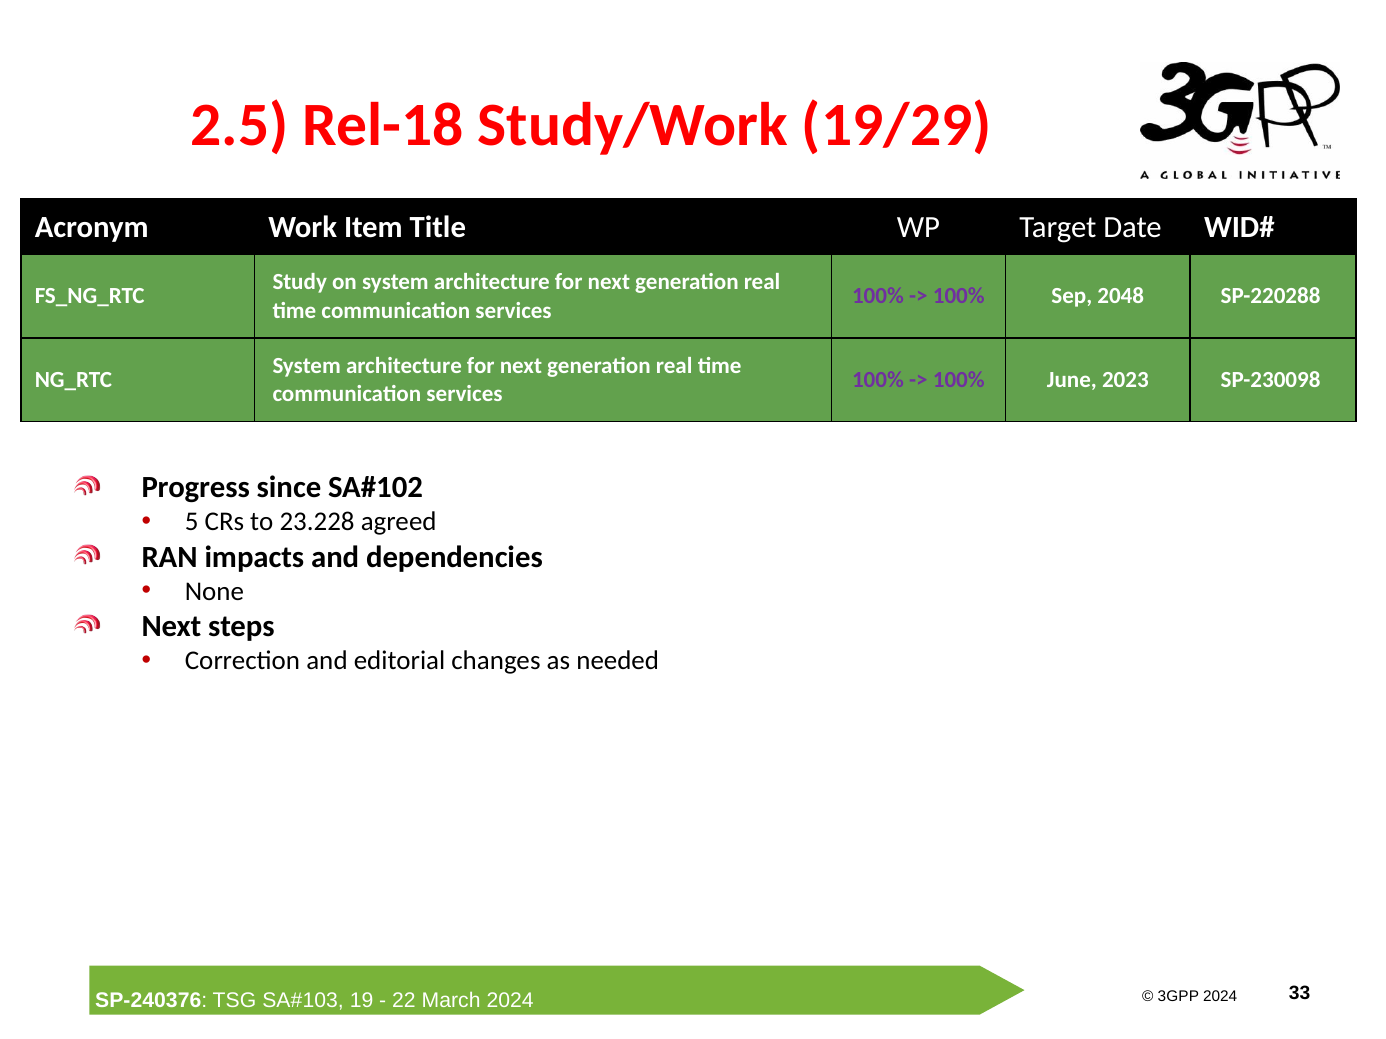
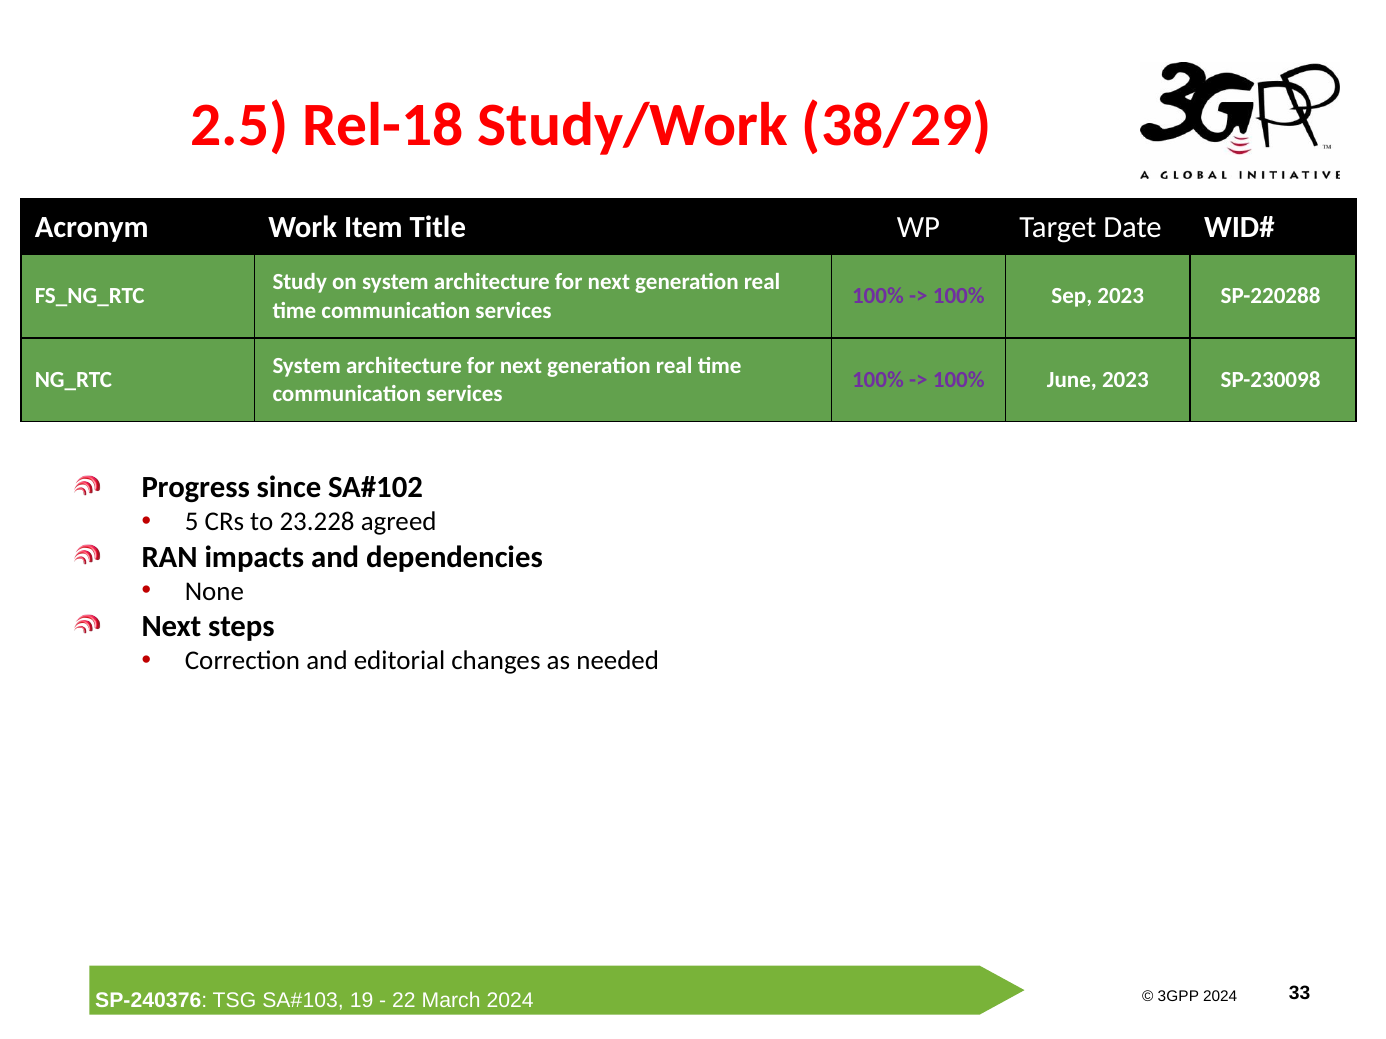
19/29: 19/29 -> 38/29
Sep 2048: 2048 -> 2023
